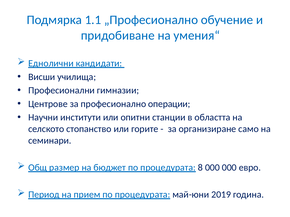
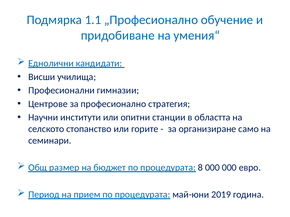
операции: операции -> стратегия
